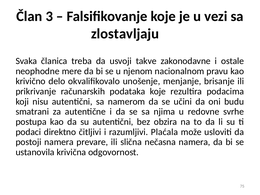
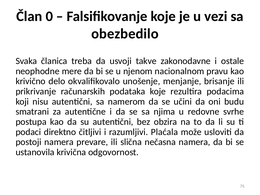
3: 3 -> 0
zlostavljaju: zlostavljaju -> obezbedilo
